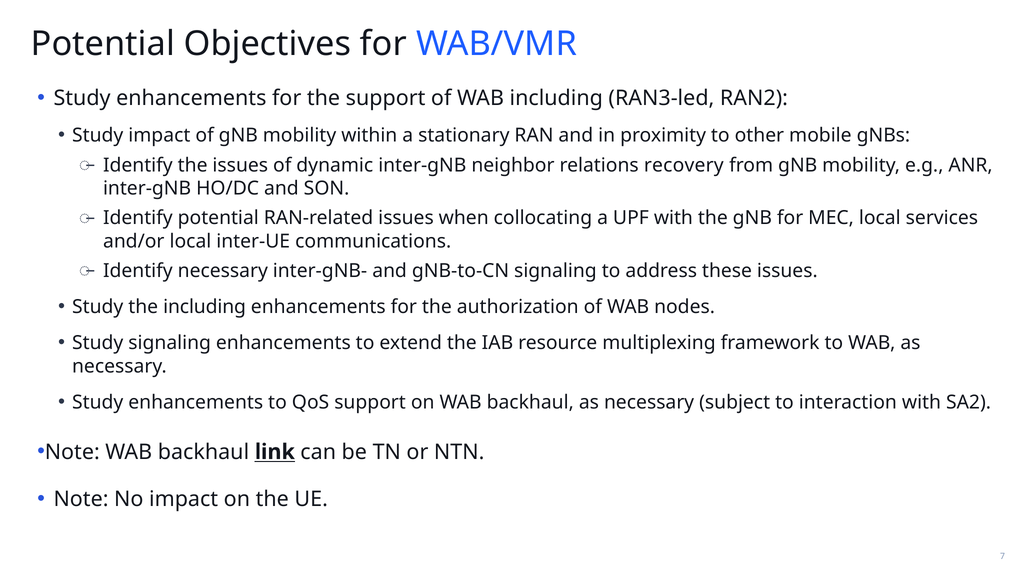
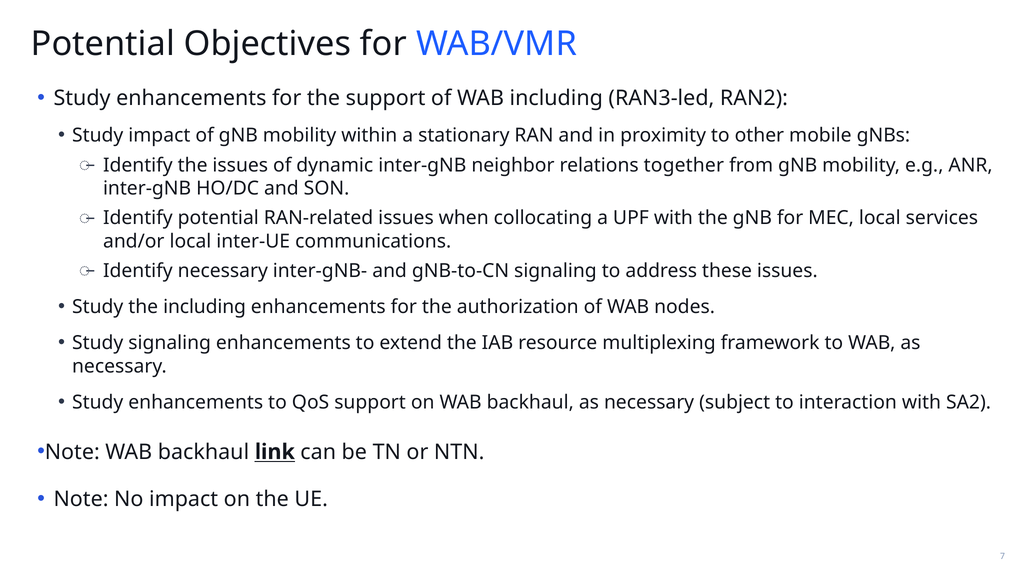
recovery: recovery -> together
